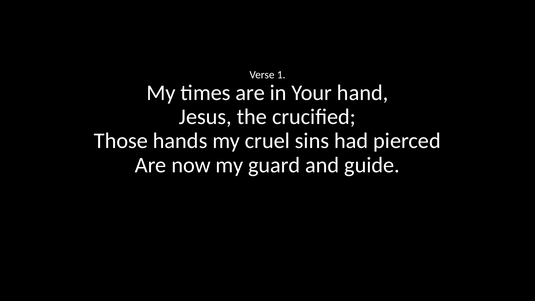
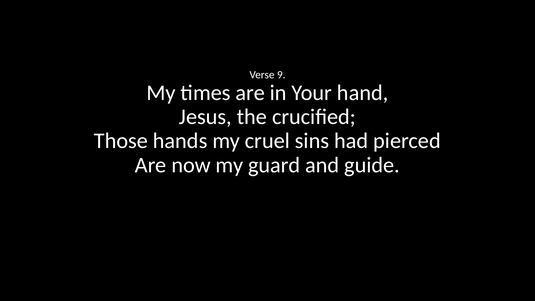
1: 1 -> 9
